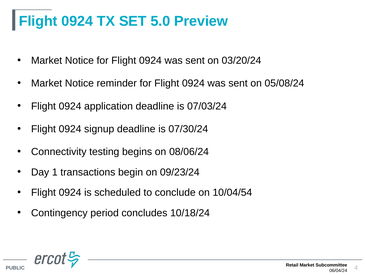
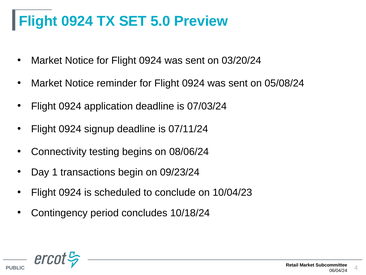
07/30/24: 07/30/24 -> 07/11/24
10/04/54: 10/04/54 -> 10/04/23
